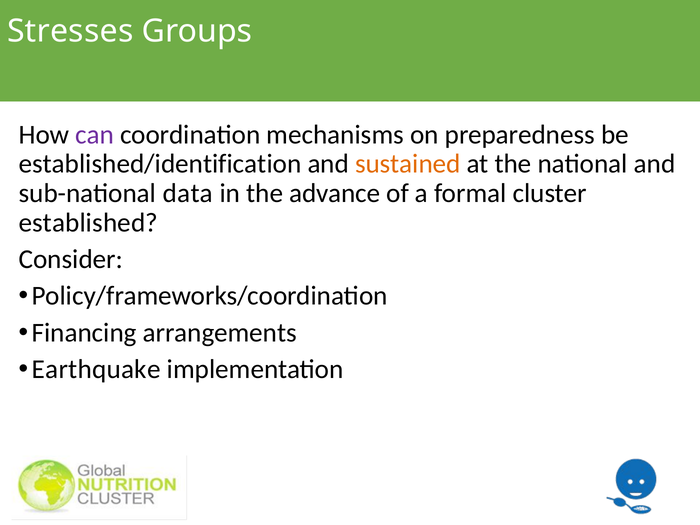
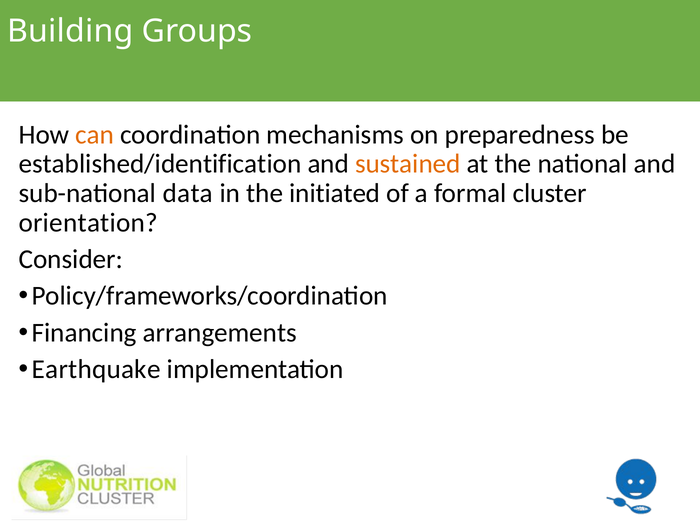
Stresses: Stresses -> Building
can colour: purple -> orange
advance: advance -> initiated
established: established -> orientation
